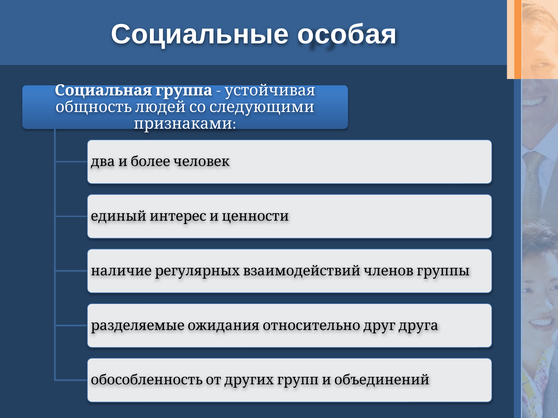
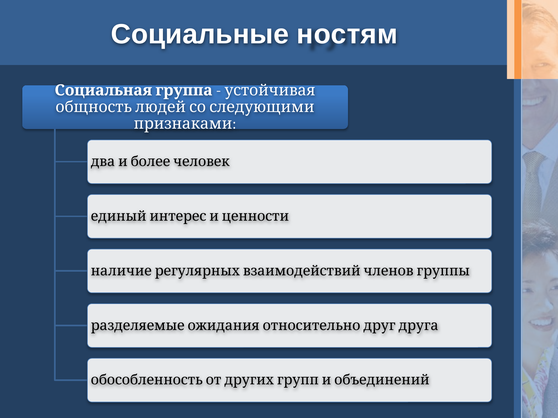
особая: особая -> ностям
